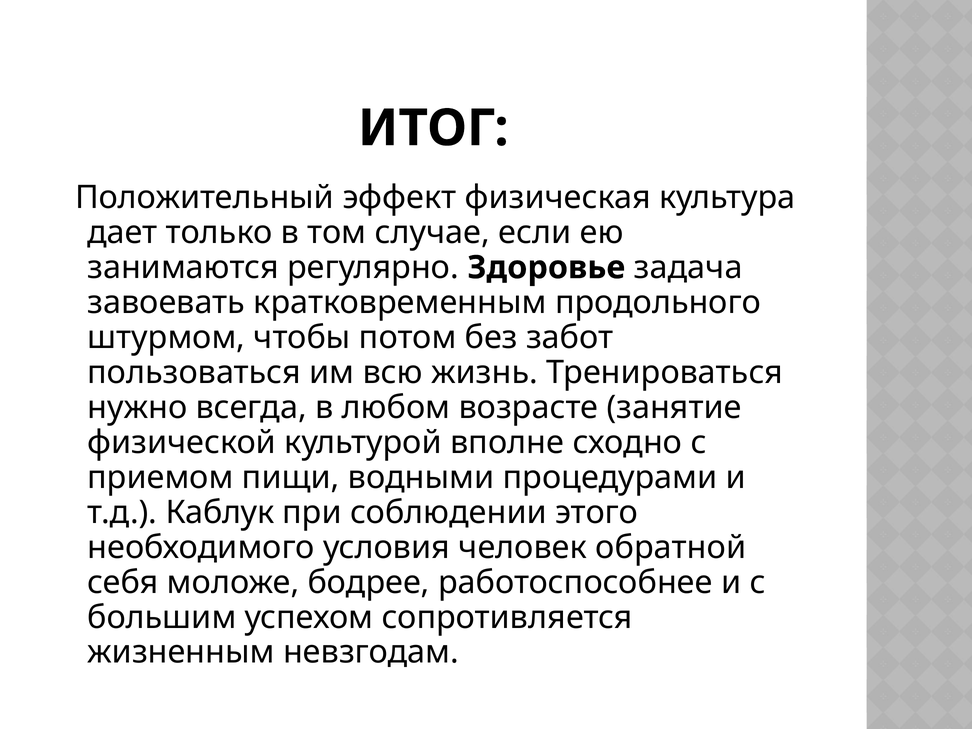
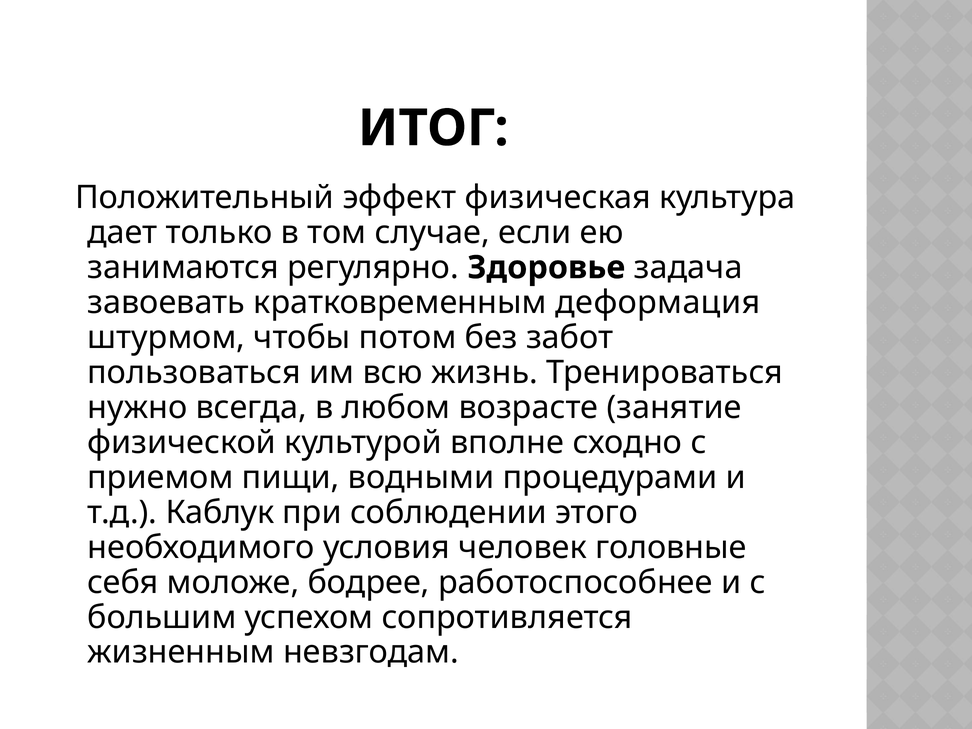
продольного: продольного -> деформация
обратной: обратной -> головные
